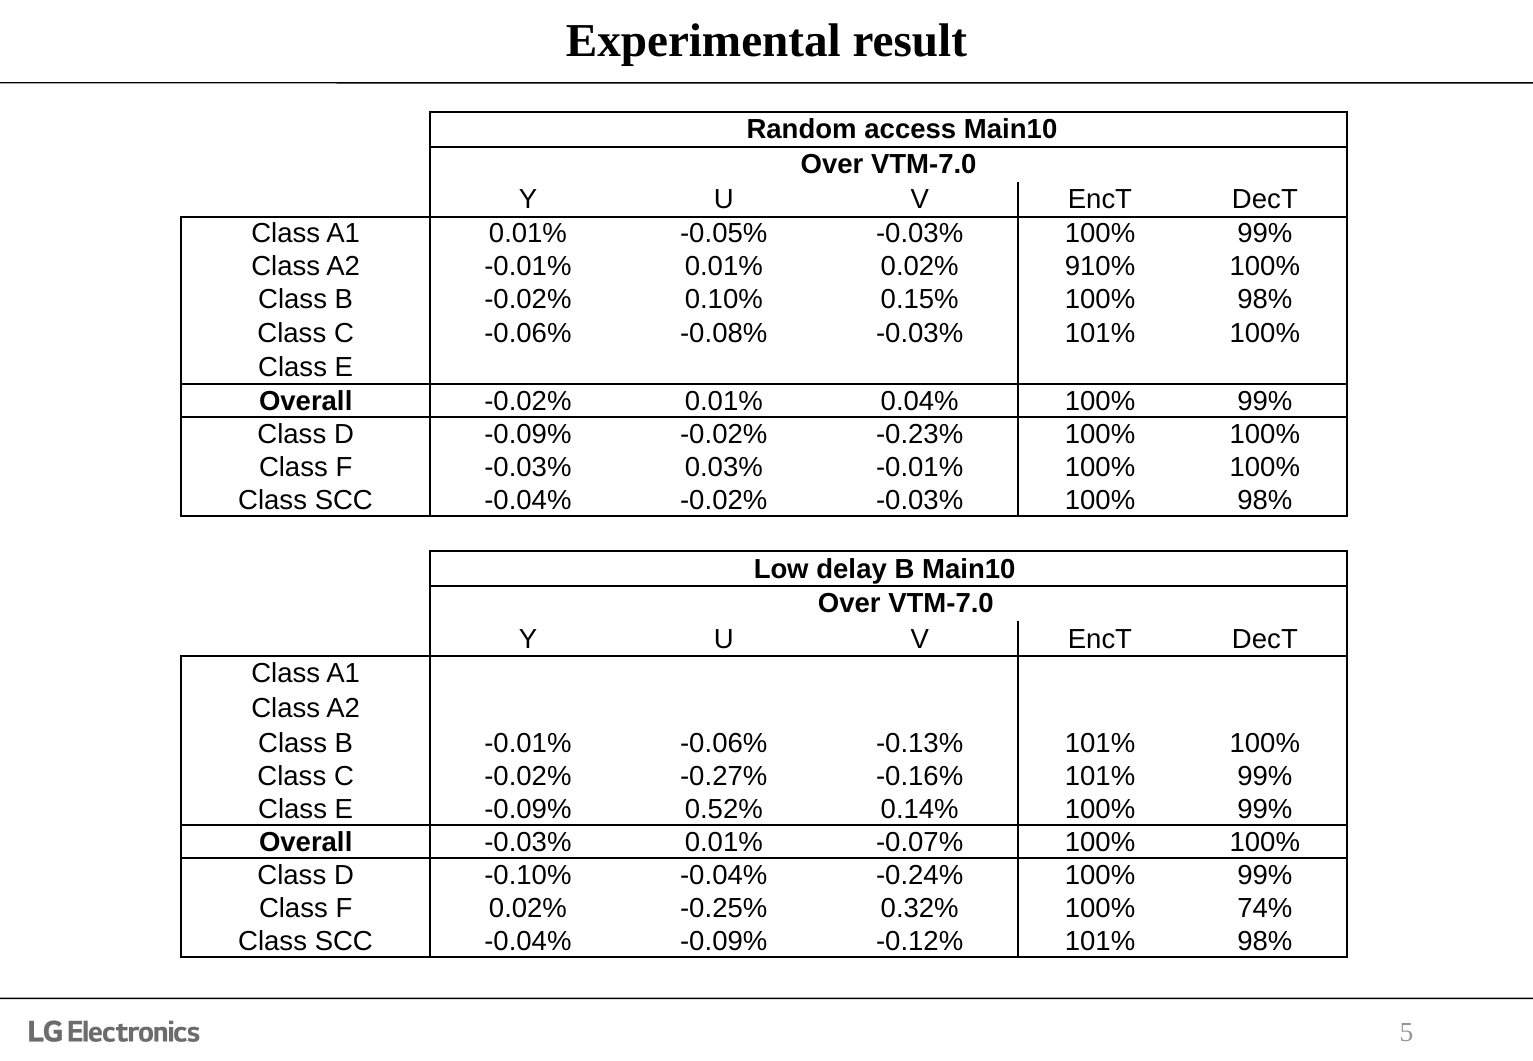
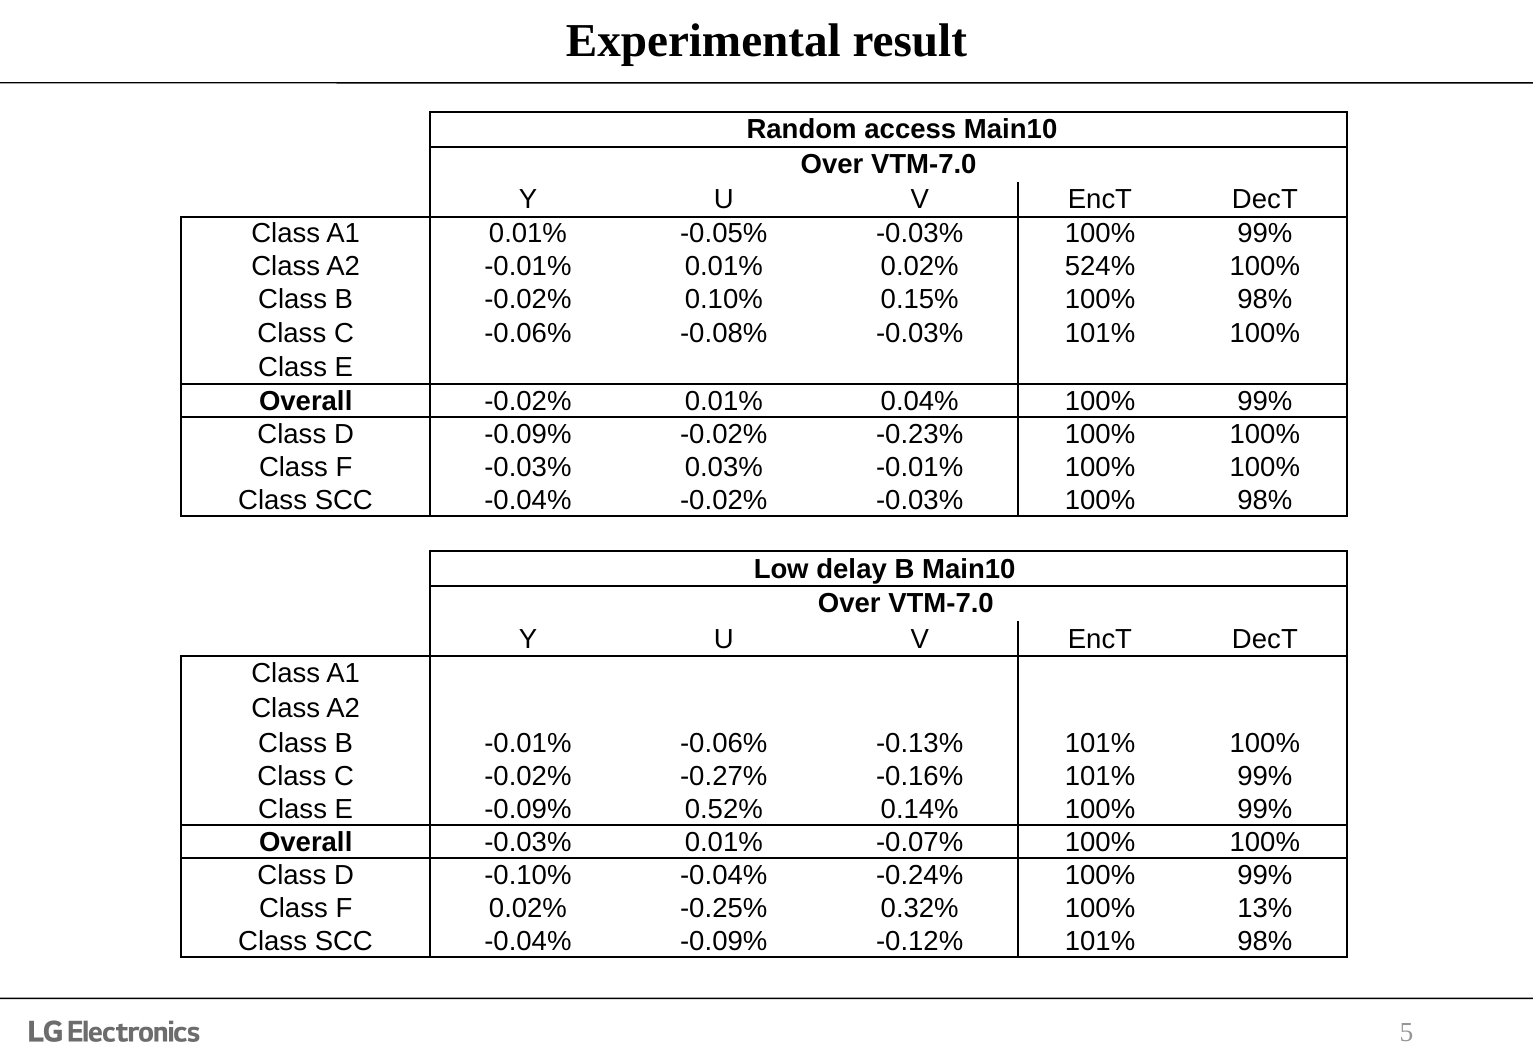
910%: 910% -> 524%
74%: 74% -> 13%
